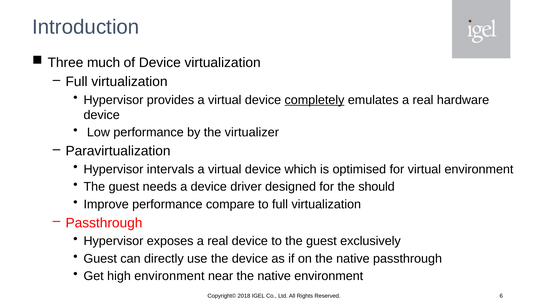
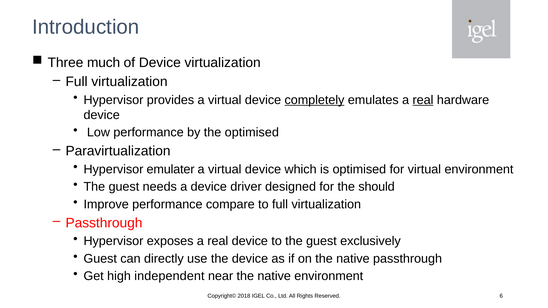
real at (423, 100) underline: none -> present
the virtualizer: virtualizer -> optimised
intervals: intervals -> emulater
high environment: environment -> independent
